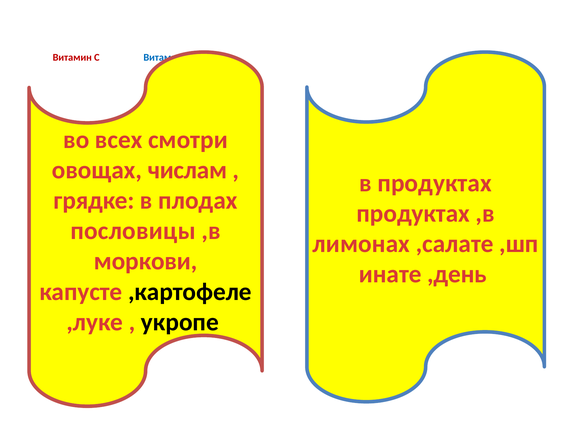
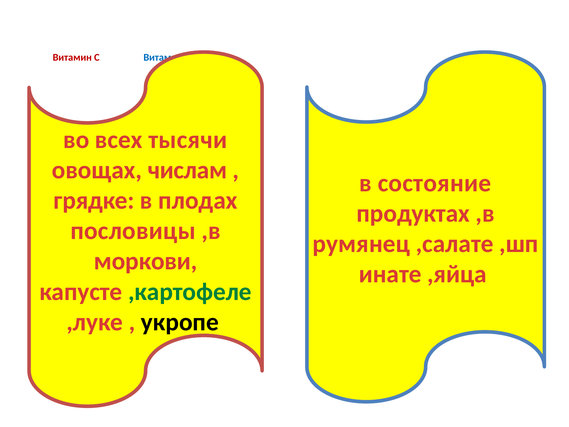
смотри: смотри -> тысячи
в продуктах: продуктах -> состояние
лимонах: лимонах -> румянец
,день: ,день -> ,яйца
,картофеле colour: black -> green
